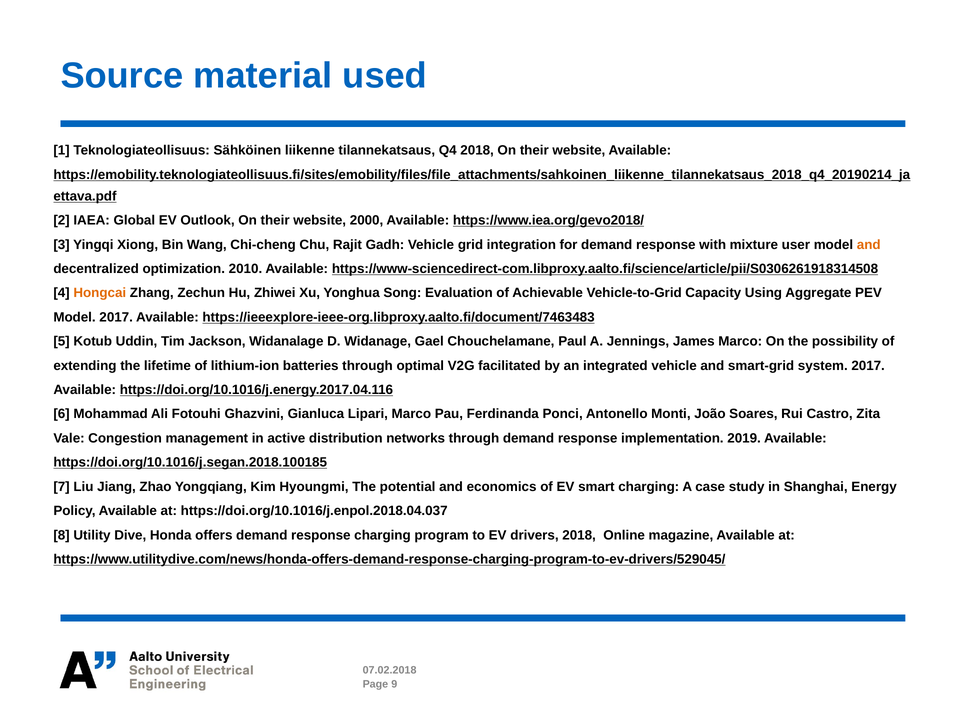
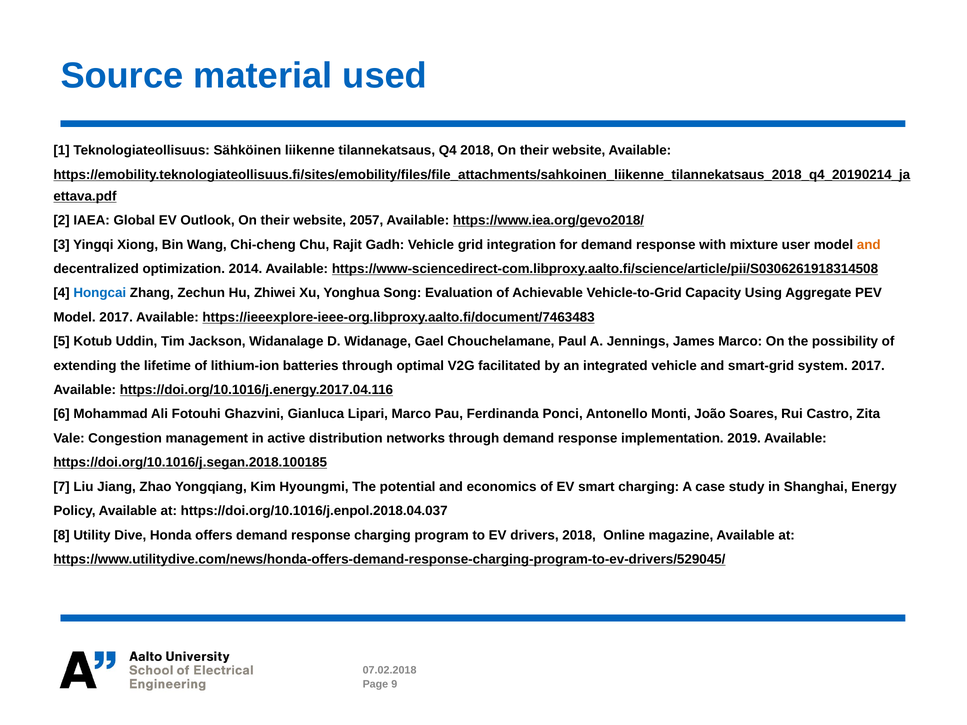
2000: 2000 -> 2057
2010: 2010 -> 2014
Hongcai colour: orange -> blue
